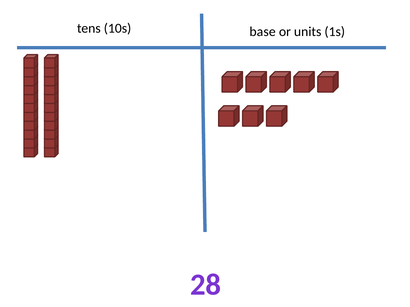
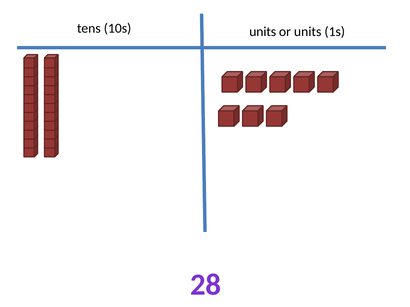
10s base: base -> units
